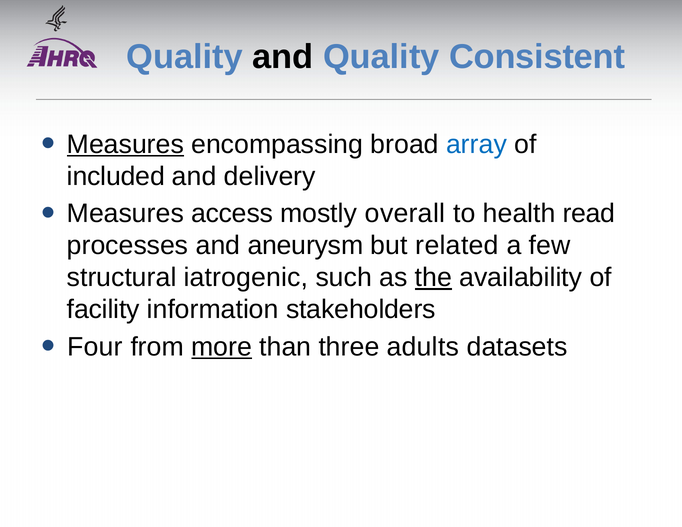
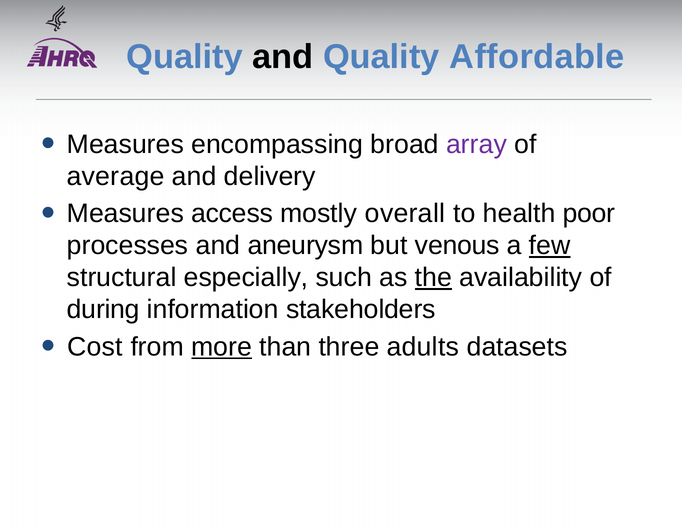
Consistent: Consistent -> Affordable
Measures at (125, 144) underline: present -> none
array colour: blue -> purple
included: included -> average
read: read -> poor
related: related -> venous
few underline: none -> present
iatrogenic: iatrogenic -> especially
facility: facility -> during
Four: Four -> Cost
